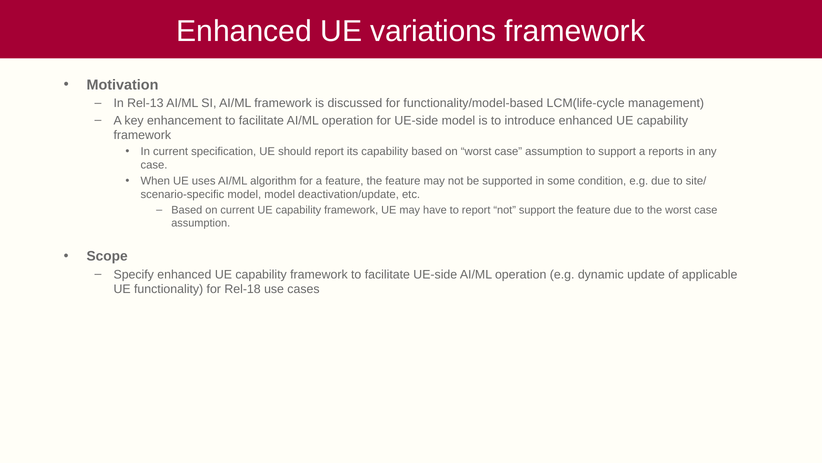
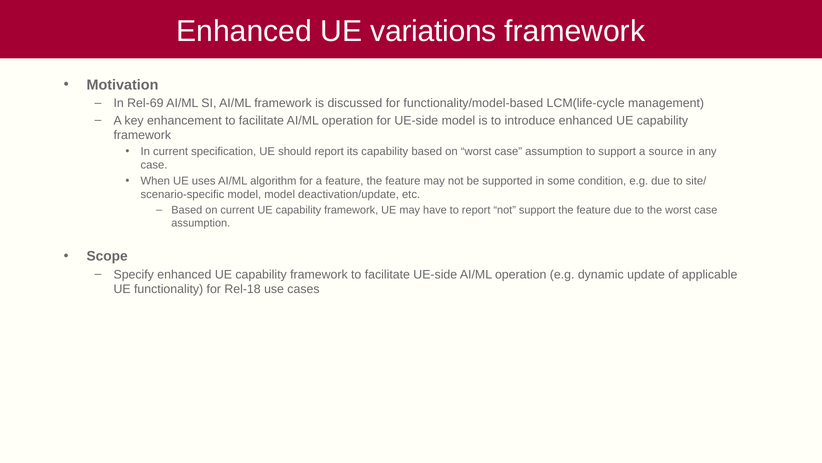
Rel-13: Rel-13 -> Rel-69
reports: reports -> source
